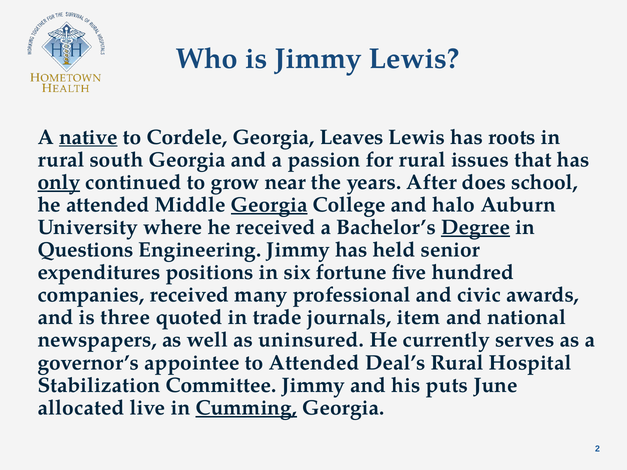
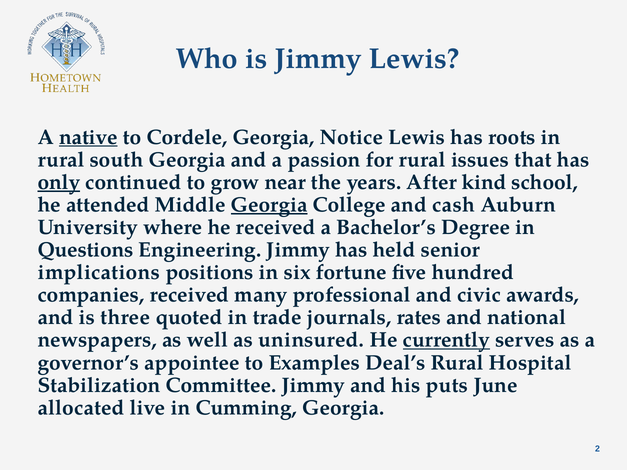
Leaves: Leaves -> Notice
does: does -> kind
halo: halo -> cash
Degree underline: present -> none
expenditures: expenditures -> implications
item: item -> rates
currently underline: none -> present
to Attended: Attended -> Examples
Cumming underline: present -> none
